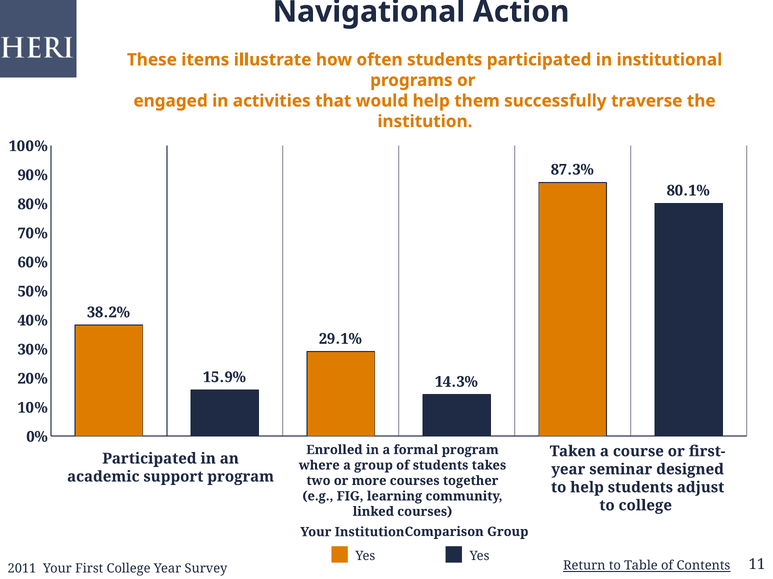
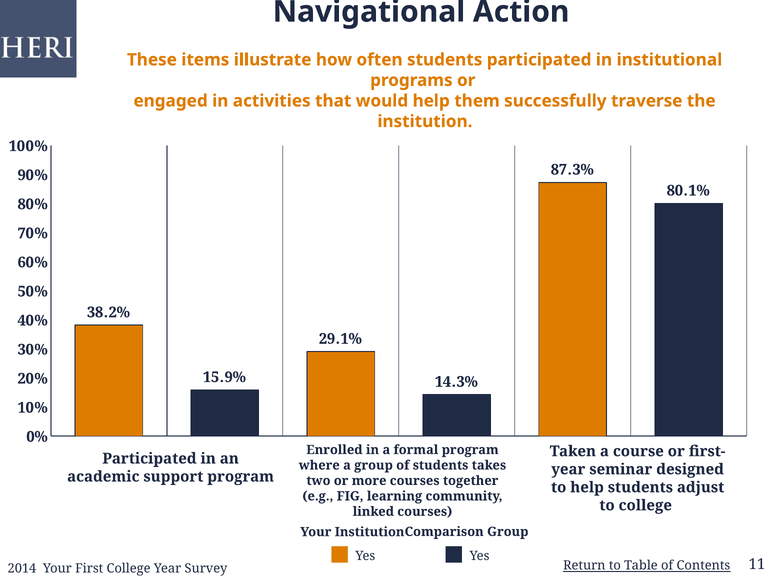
2011: 2011 -> 2014
